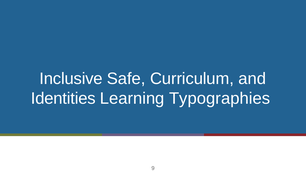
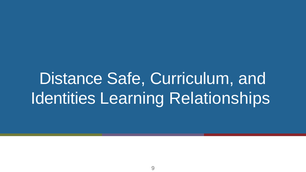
Inclusive: Inclusive -> Distance
Typographies: Typographies -> Relationships
